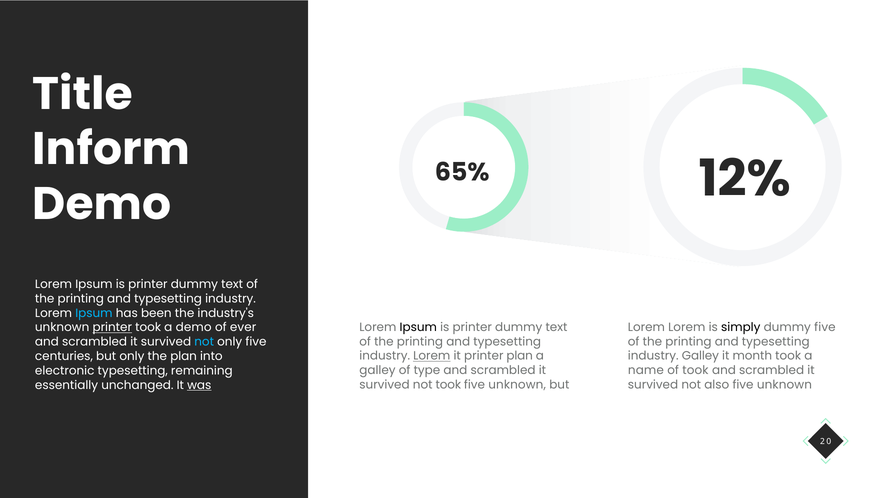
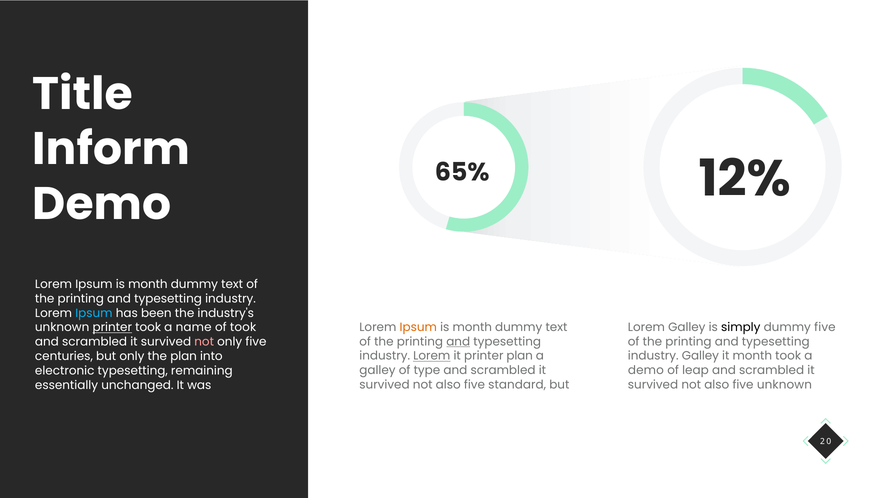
printer at (148, 284): printer -> month
Ipsum at (418, 327) colour: black -> orange
printer at (472, 327): printer -> month
Lorem Lorem: Lorem -> Galley
a demo: demo -> name
of ever: ever -> took
and at (458, 341) underline: none -> present
not at (204, 342) colour: light blue -> pink
name at (646, 370): name -> demo
of took: took -> leap
took at (448, 385): took -> also
unknown at (517, 385): unknown -> standard
was underline: present -> none
